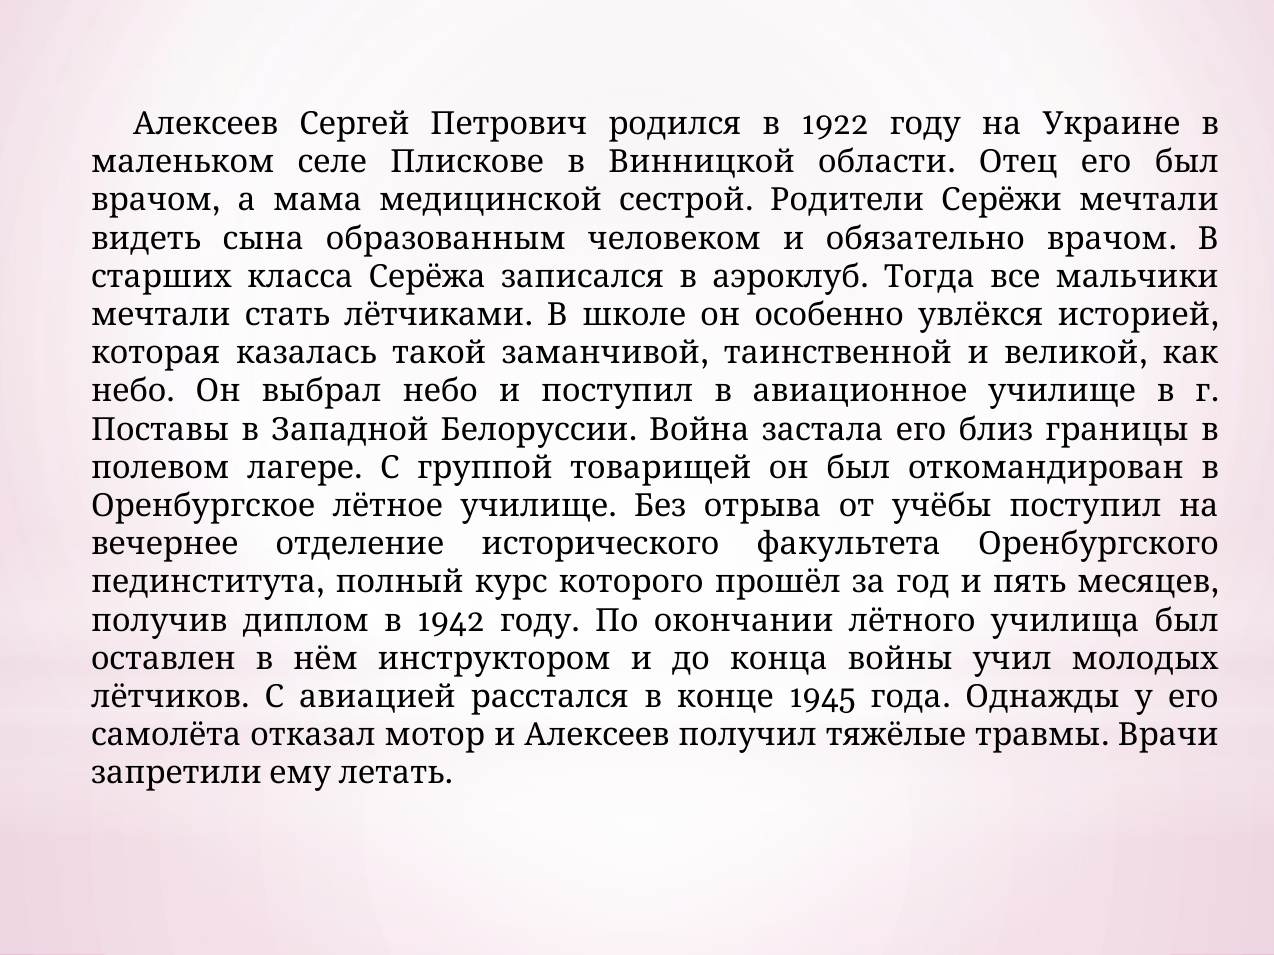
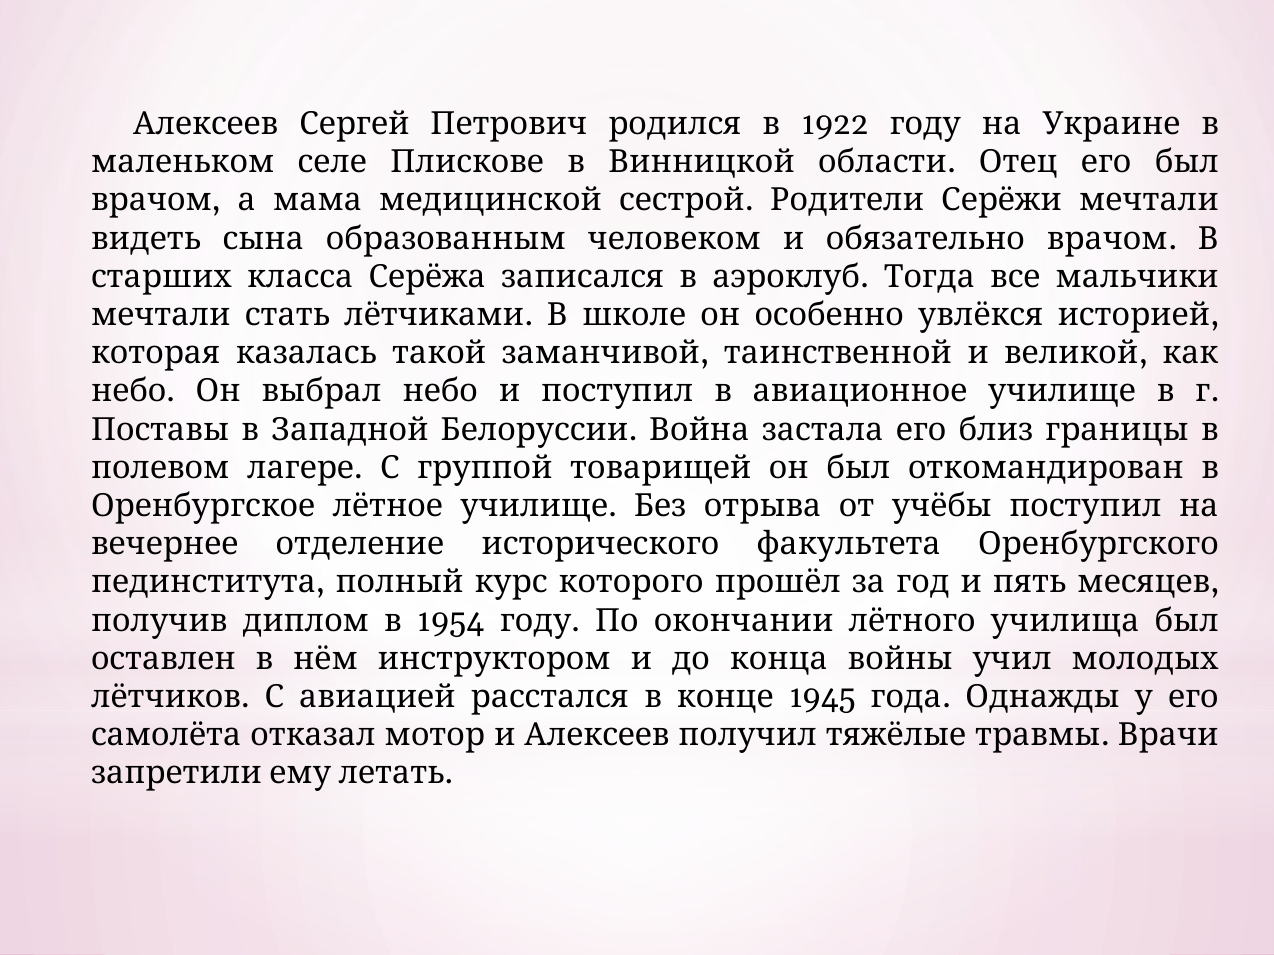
1942: 1942 -> 1954
